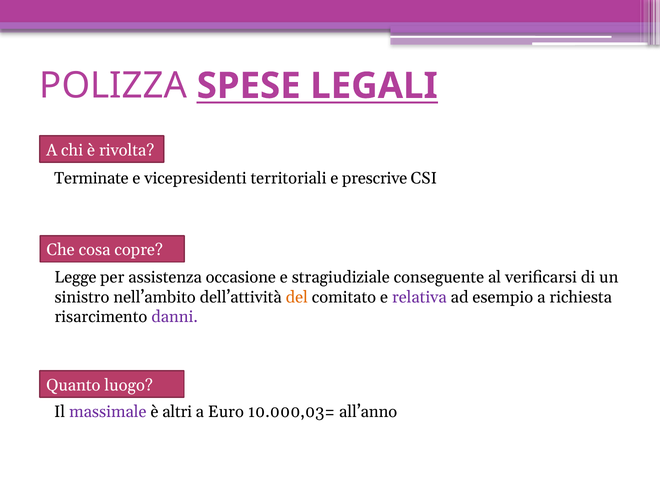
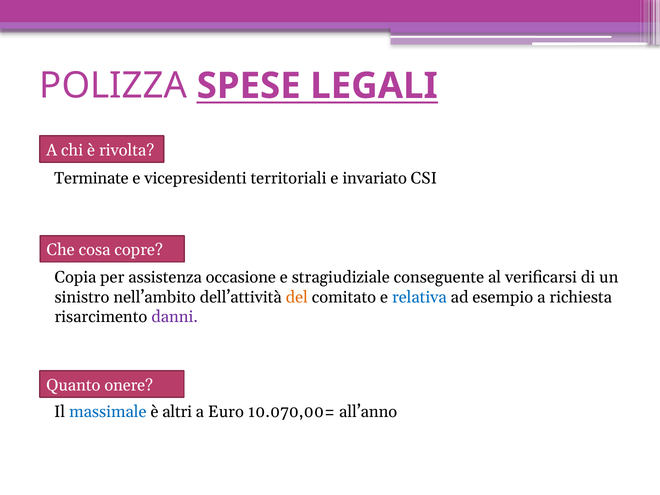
prescrive: prescrive -> invariato
Legge: Legge -> Copia
relativa colour: purple -> blue
luogo: luogo -> onere
massimale colour: purple -> blue
10.000,03=: 10.000,03= -> 10.070,00=
